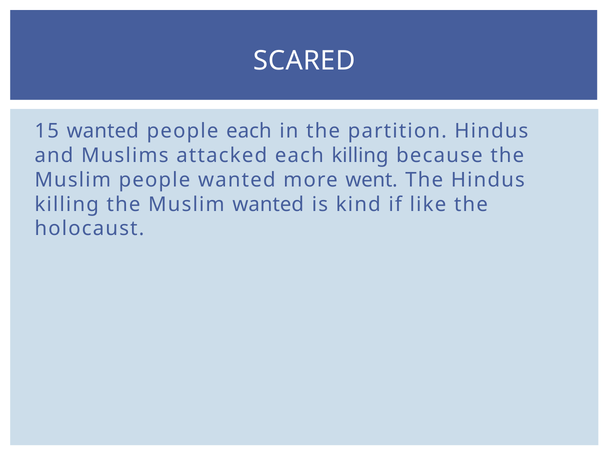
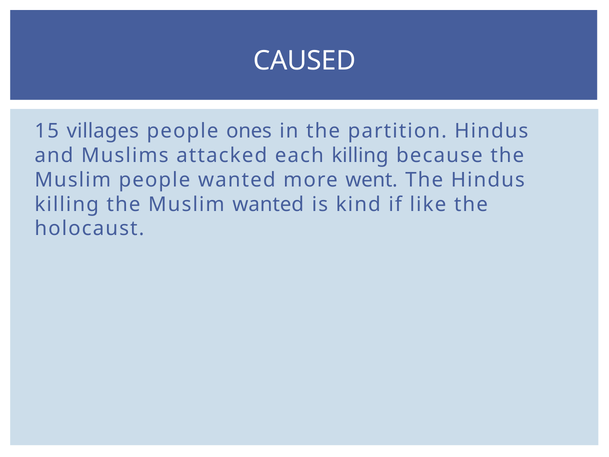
SCARED: SCARED -> CAUSED
15 wanted: wanted -> villages
people each: each -> ones
